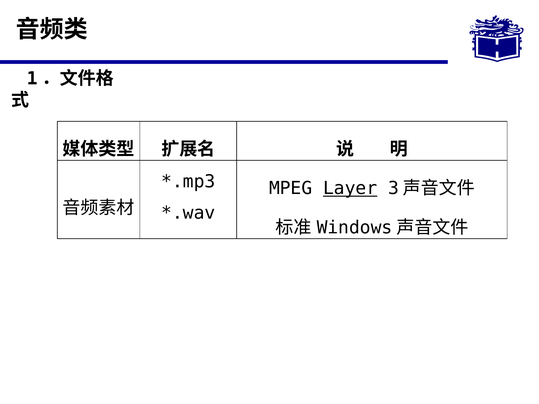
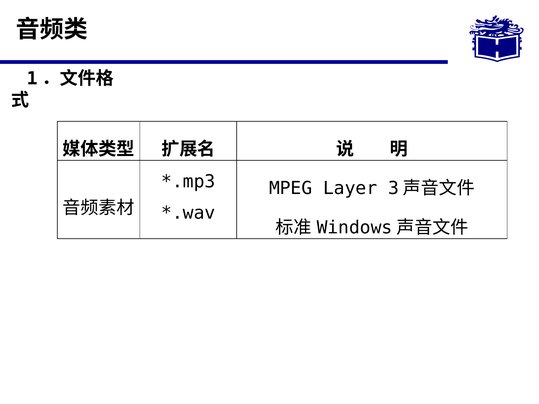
Layer underline: present -> none
